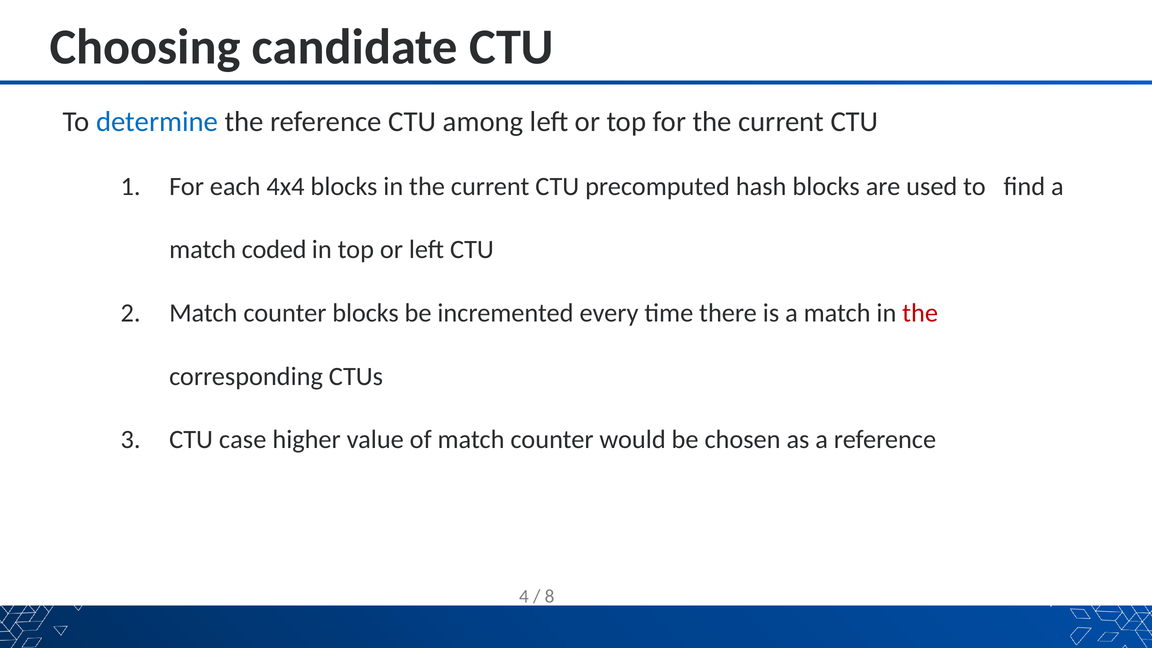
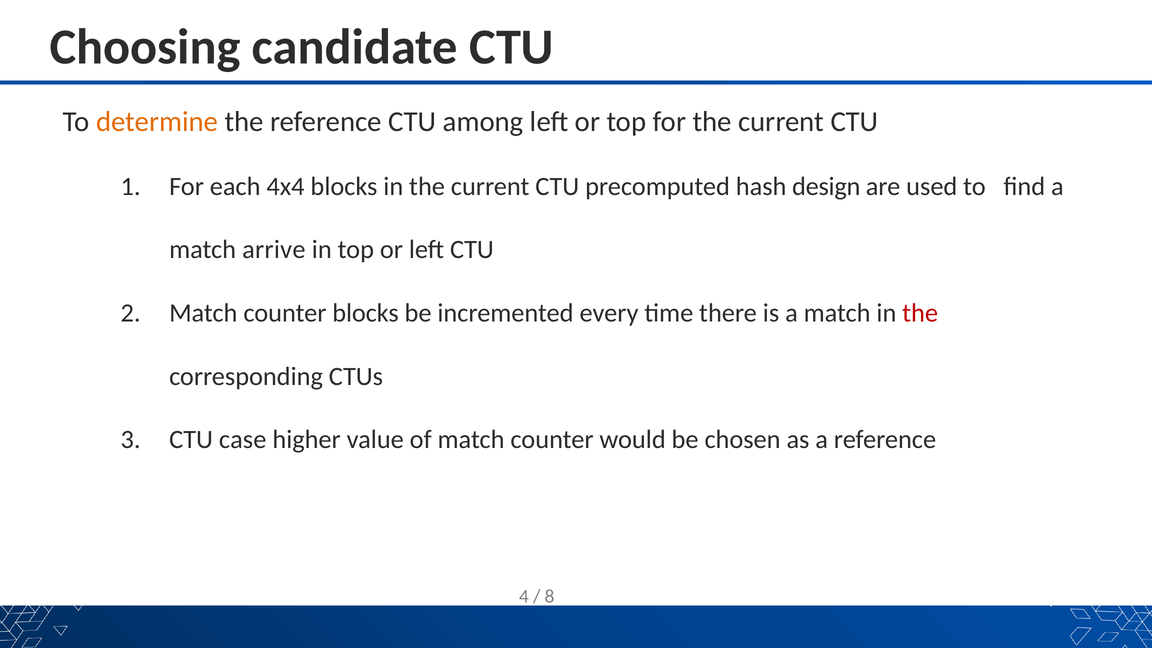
determine colour: blue -> orange
hash blocks: blocks -> design
coded: coded -> arrive
